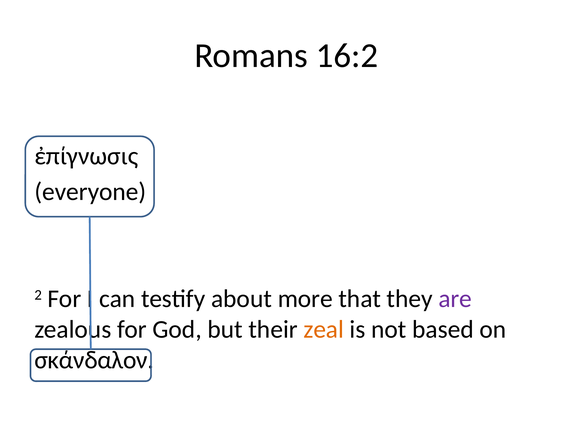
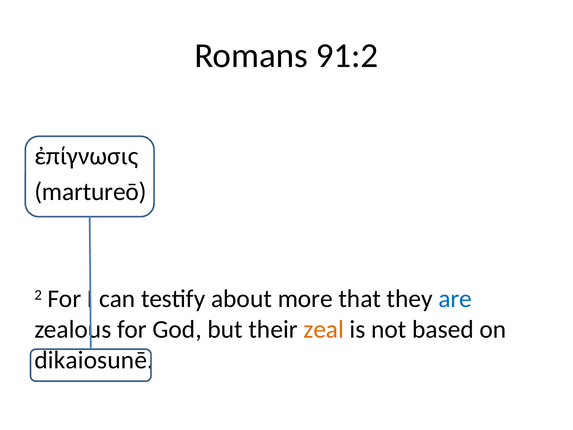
16:2: 16:2 -> 91:2
everyone: everyone -> martureō
are colour: purple -> blue
σκάνδαλον: σκάνδαλον -> dikaiosunē
